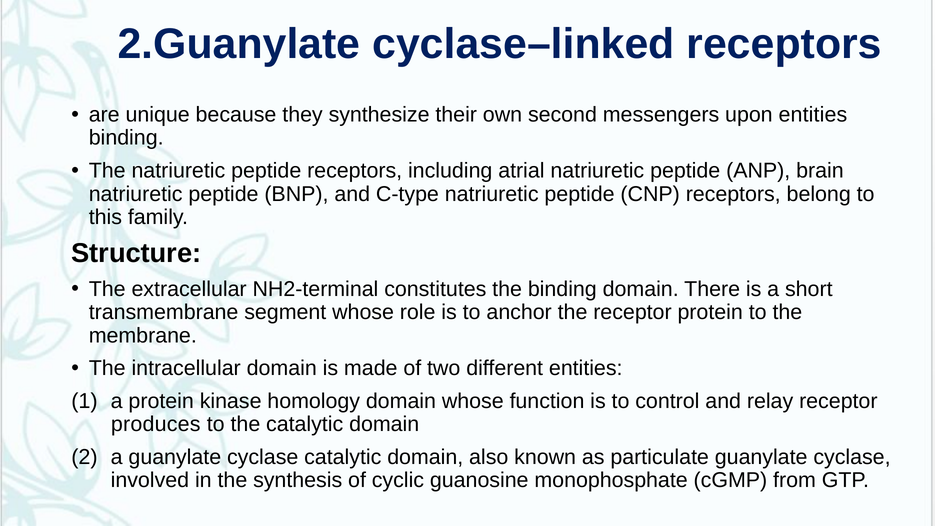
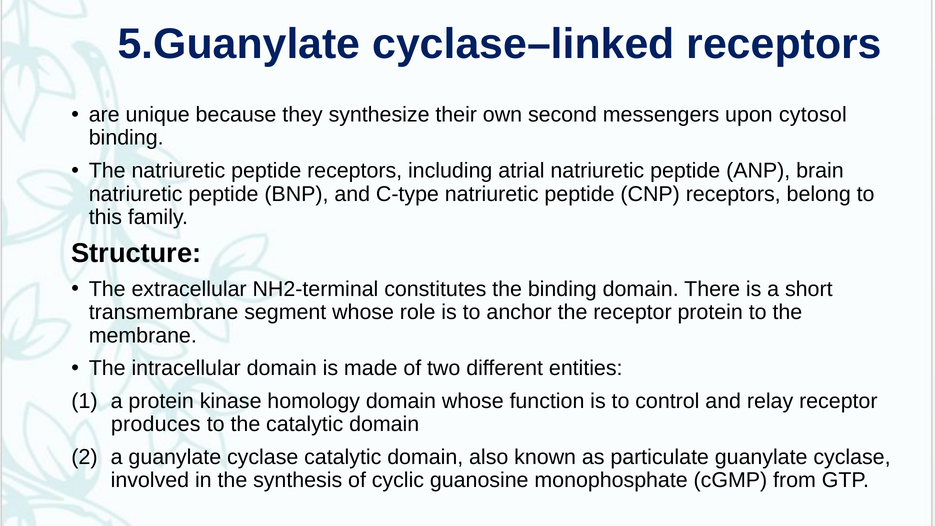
2.Guanylate: 2.Guanylate -> 5.Guanylate
upon entities: entities -> cytosol
